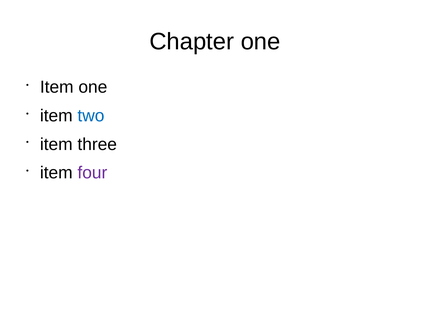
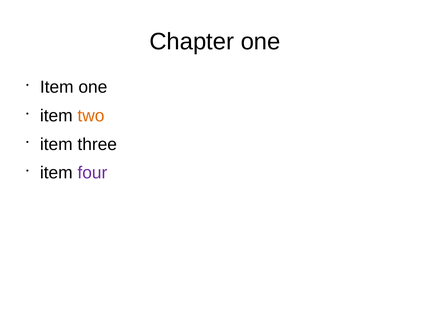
two colour: blue -> orange
